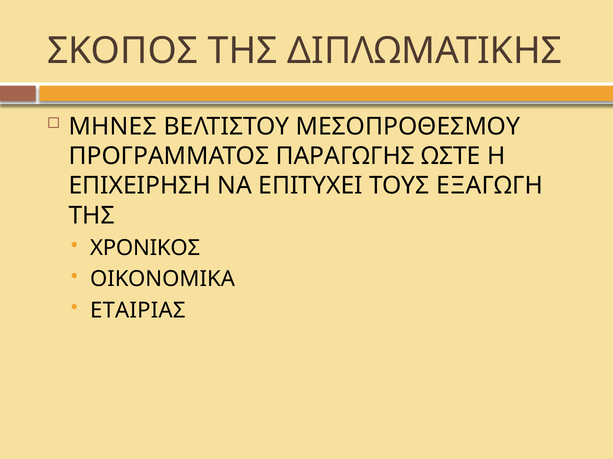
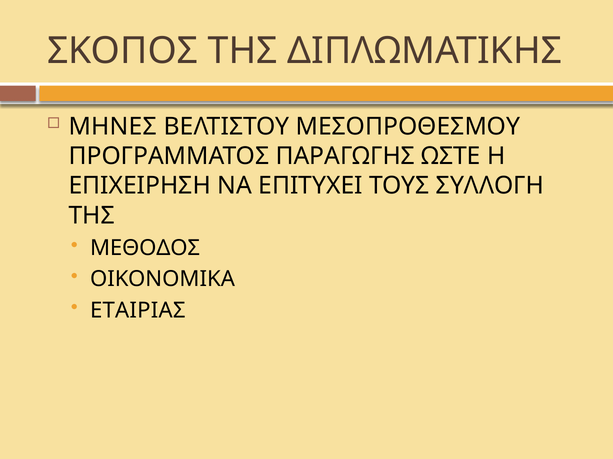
ΕΞΑΓΩΓΗ: ΕΞΑΓΩΓΗ -> ΣΥΛΛΟΓΗ
ΧΡΟΝΙΚΟΣ: ΧΡΟΝΙΚΟΣ -> ΜΕΘΟΔΟΣ
